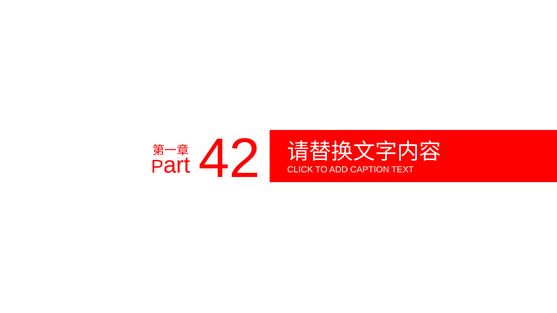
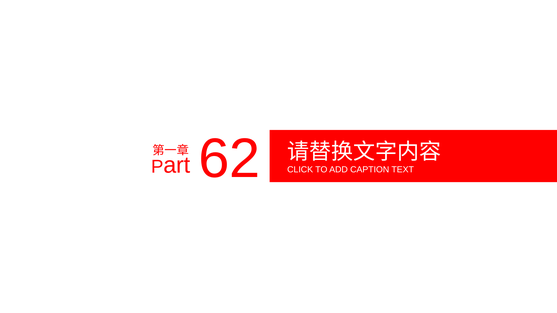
42: 42 -> 62
